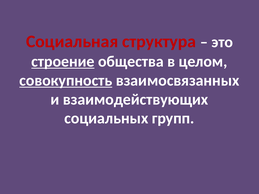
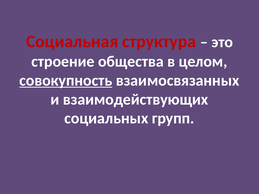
строение underline: present -> none
